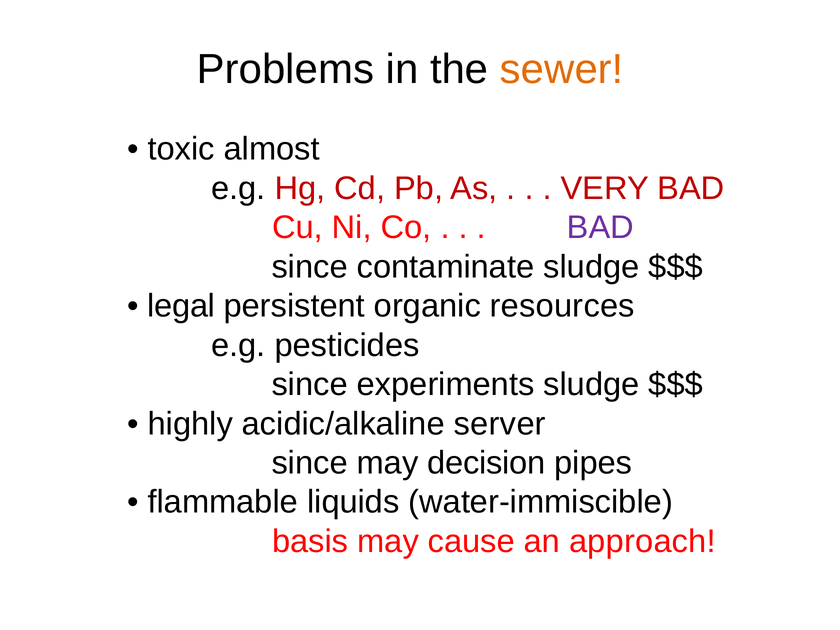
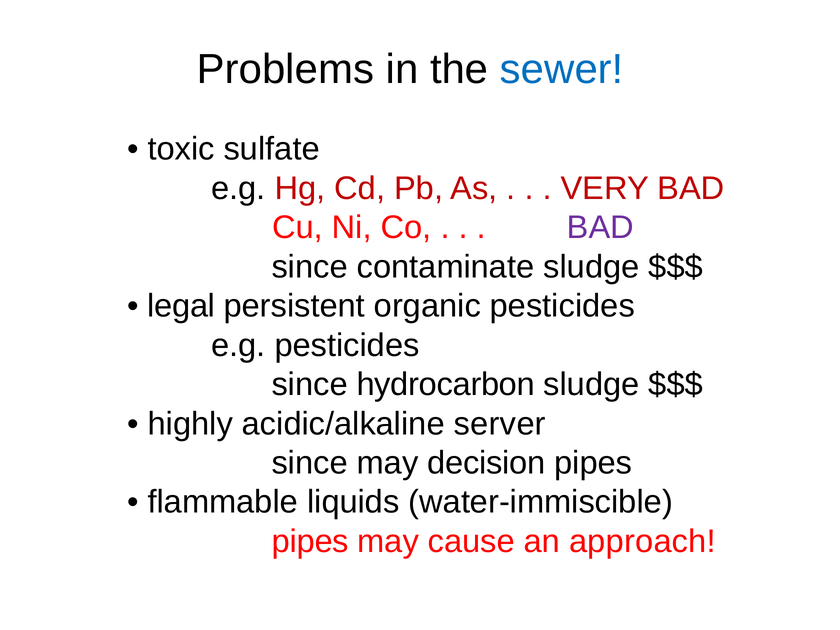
sewer colour: orange -> blue
almost: almost -> sulfate
organic resources: resources -> pesticides
experiments: experiments -> hydrocarbon
basis at (310, 541): basis -> pipes
